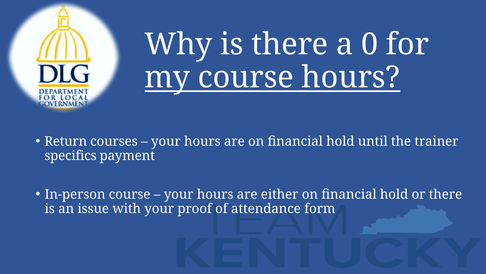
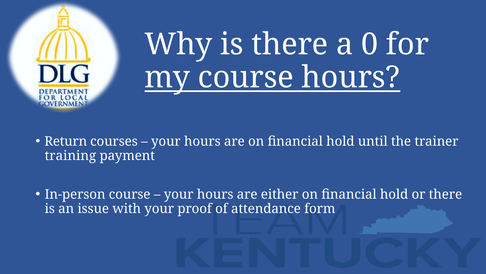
specifics: specifics -> training
